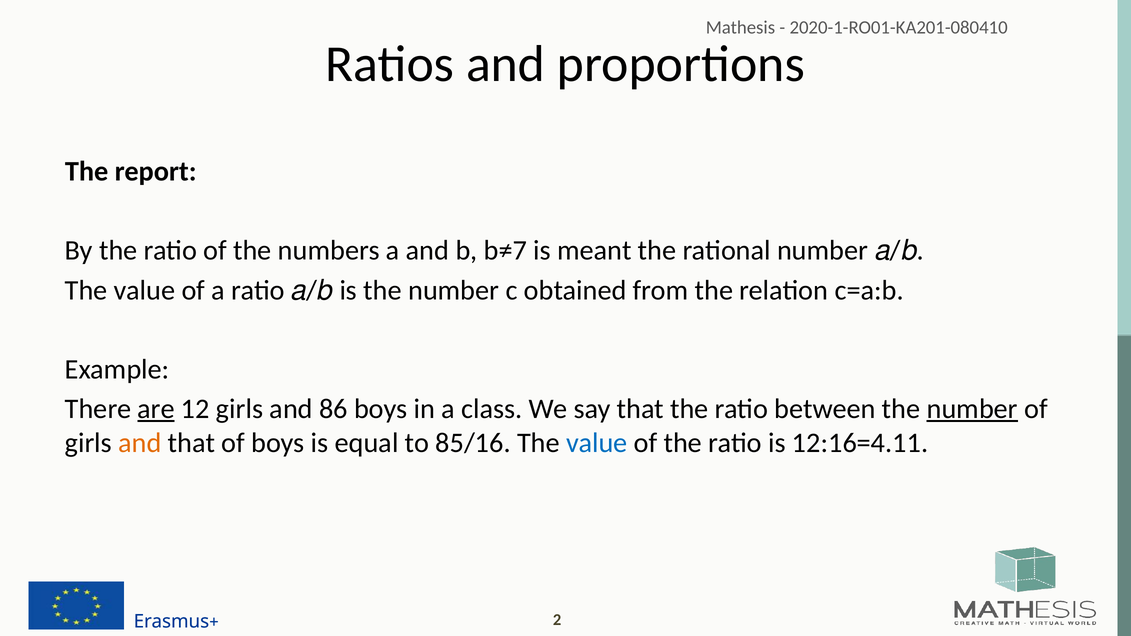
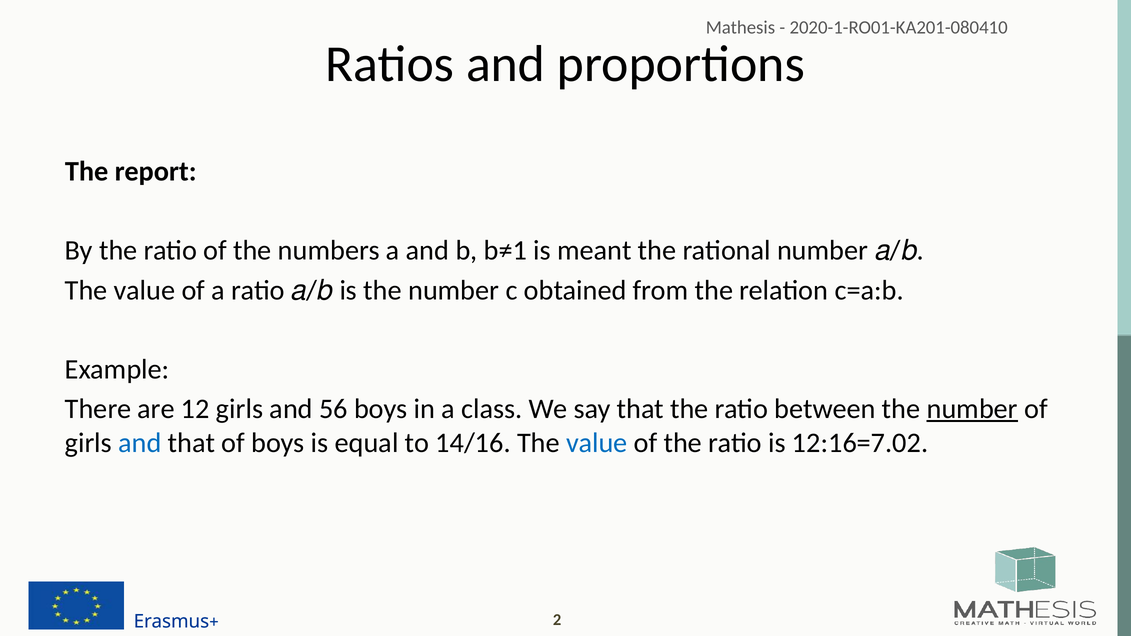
b≠7: b≠7 -> b≠1
are underline: present -> none
86: 86 -> 56
and at (140, 443) colour: orange -> blue
85/16: 85/16 -> 14/16
12:16=4.11: 12:16=4.11 -> 12:16=7.02
